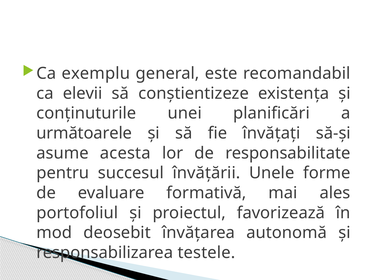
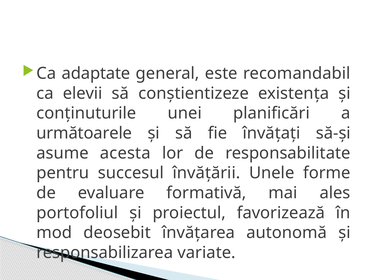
exemplu: exemplu -> adaptate
testele: testele -> variate
